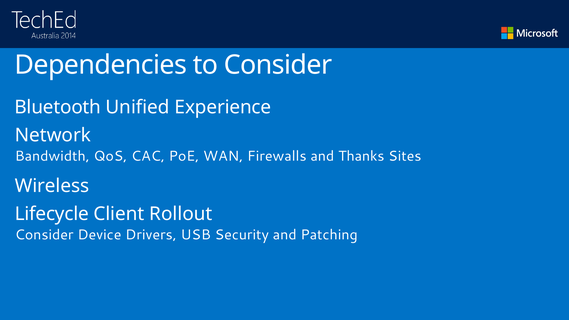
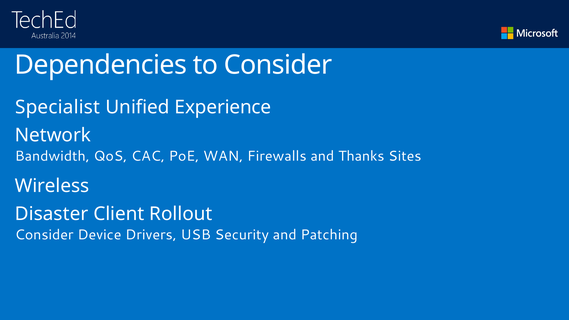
Bluetooth: Bluetooth -> Specialist
Lifecycle: Lifecycle -> Disaster
